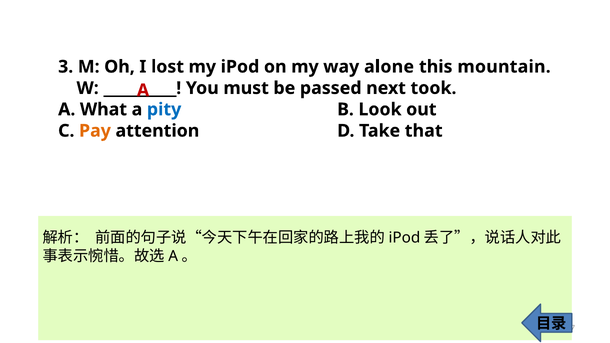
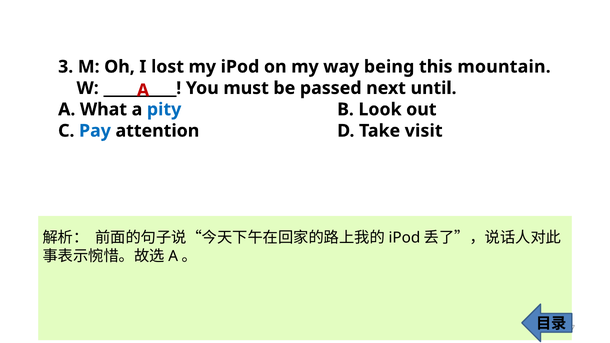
alone: alone -> being
took: took -> until
Pay colour: orange -> blue
that: that -> visit
